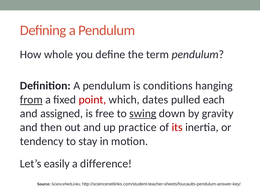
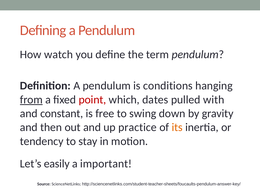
whole: whole -> watch
each: each -> with
assigned: assigned -> constant
swing underline: present -> none
its colour: red -> orange
difference: difference -> important
